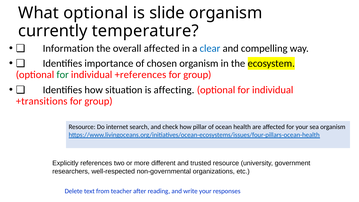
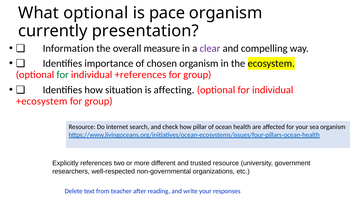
slide: slide -> pace
temperature: temperature -> presentation
overall affected: affected -> measure
clear colour: blue -> purple
+transitions: +transitions -> +ecosystem
